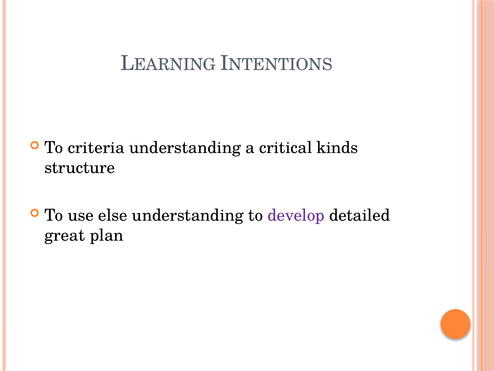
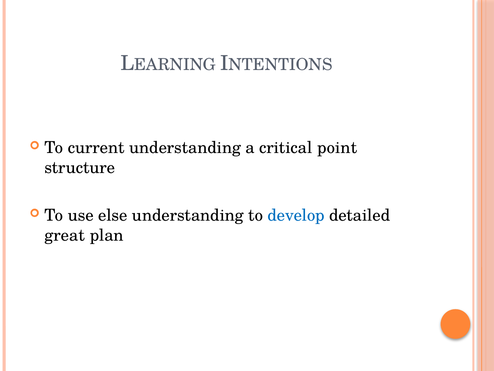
criteria: criteria -> current
kinds: kinds -> point
develop colour: purple -> blue
